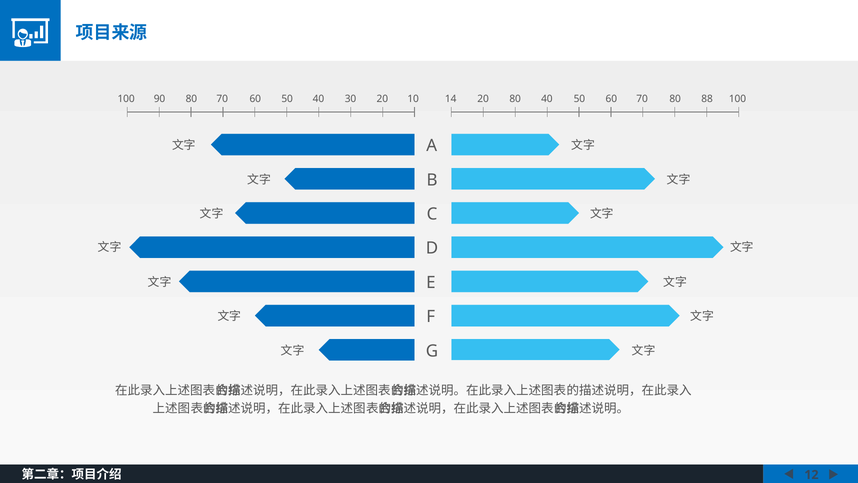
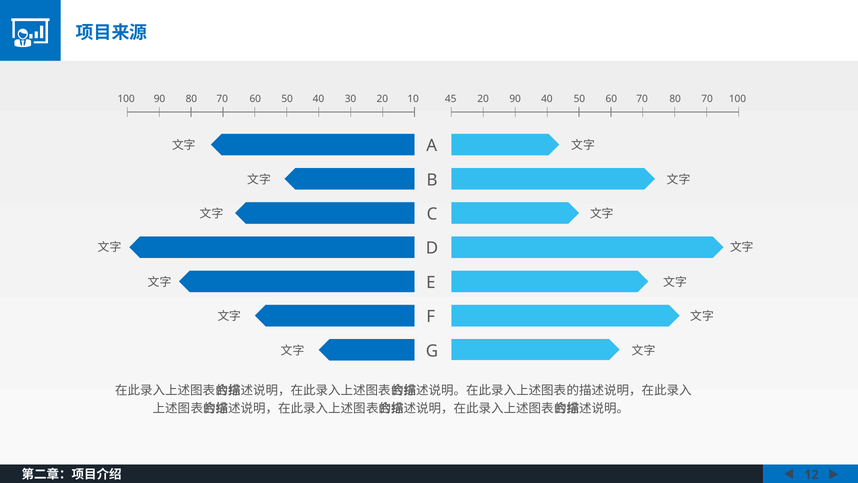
14: 14 -> 45
20 80: 80 -> 90
80 88: 88 -> 70
